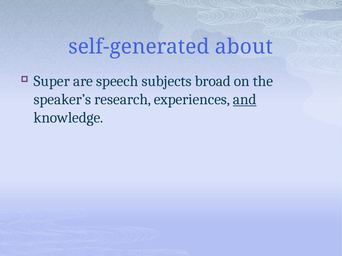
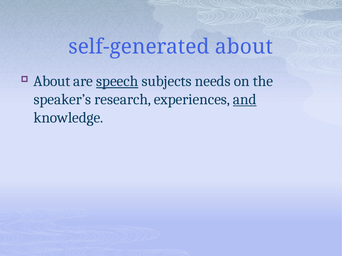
Super at (52, 81): Super -> About
speech underline: none -> present
broad: broad -> needs
